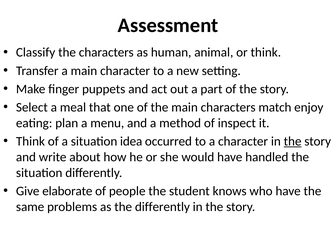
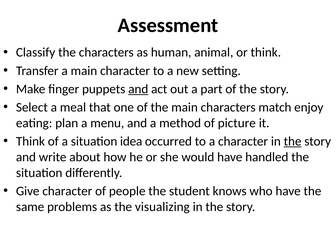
and at (138, 89) underline: none -> present
inspect: inspect -> picture
Give elaborate: elaborate -> character
the differently: differently -> visualizing
